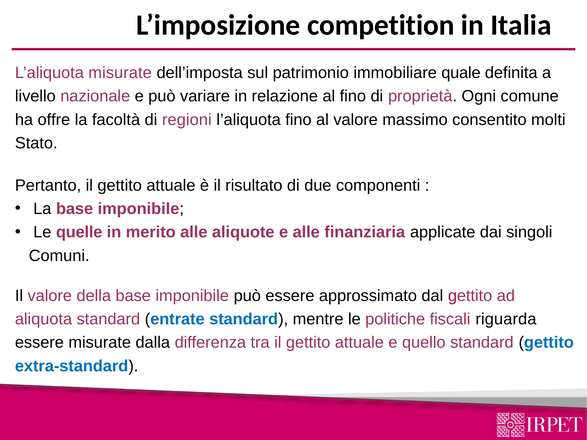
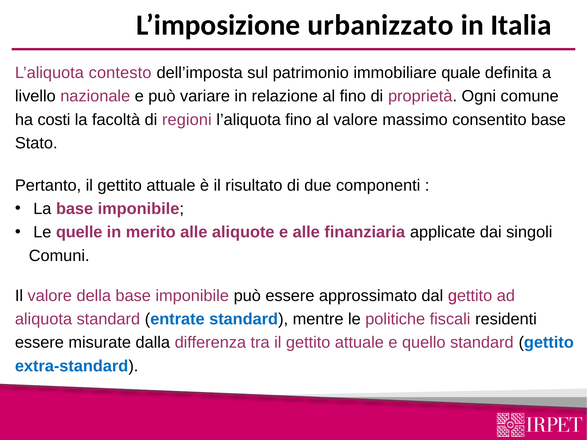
competition: competition -> urbanizzato
L’aliquota misurate: misurate -> contesto
offre: offre -> costi
consentito molti: molti -> base
riguarda: riguarda -> residenti
